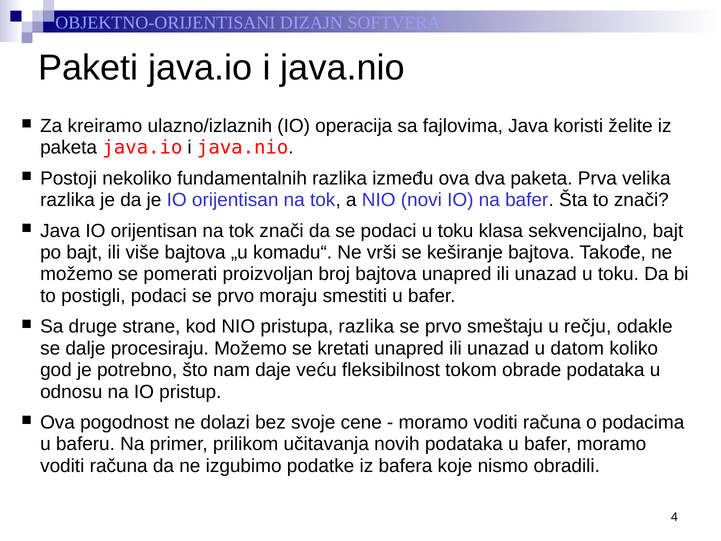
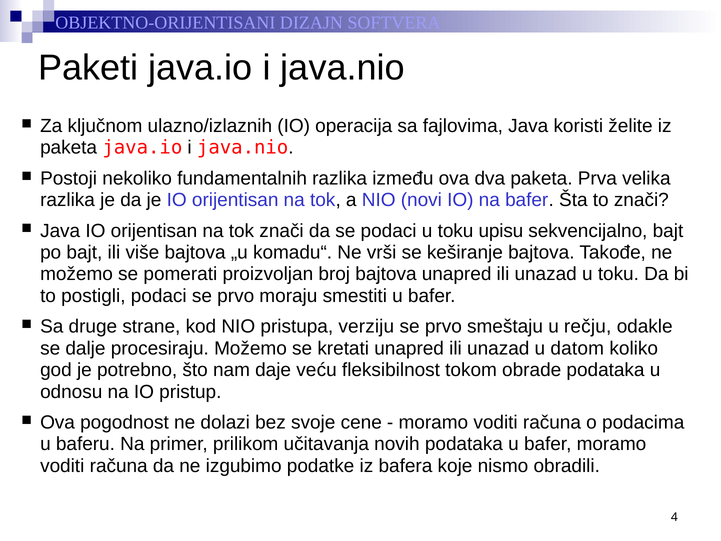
kreiramo: kreiramo -> ključnom
klasa: klasa -> upisu
pristupa razlika: razlika -> verziju
